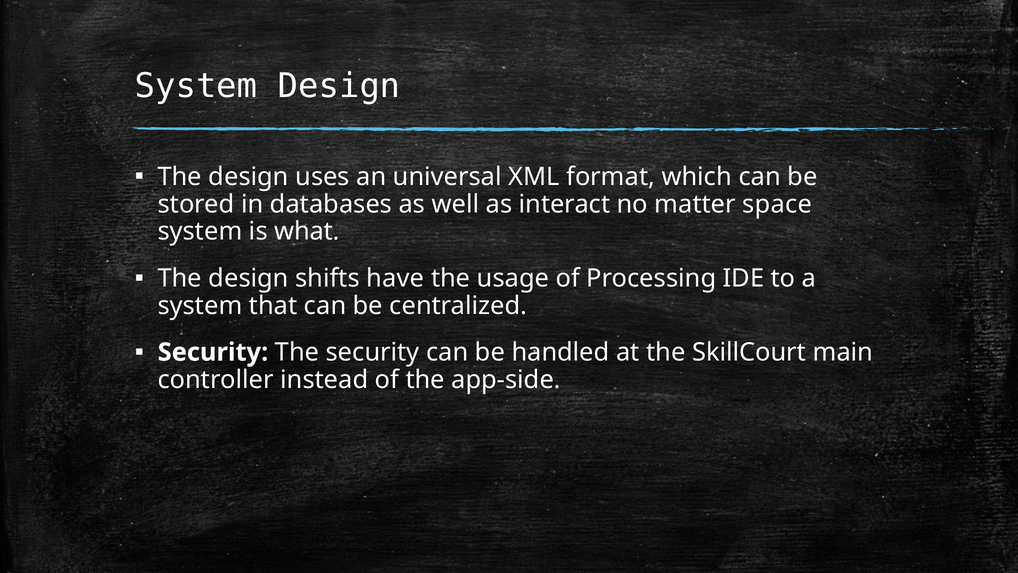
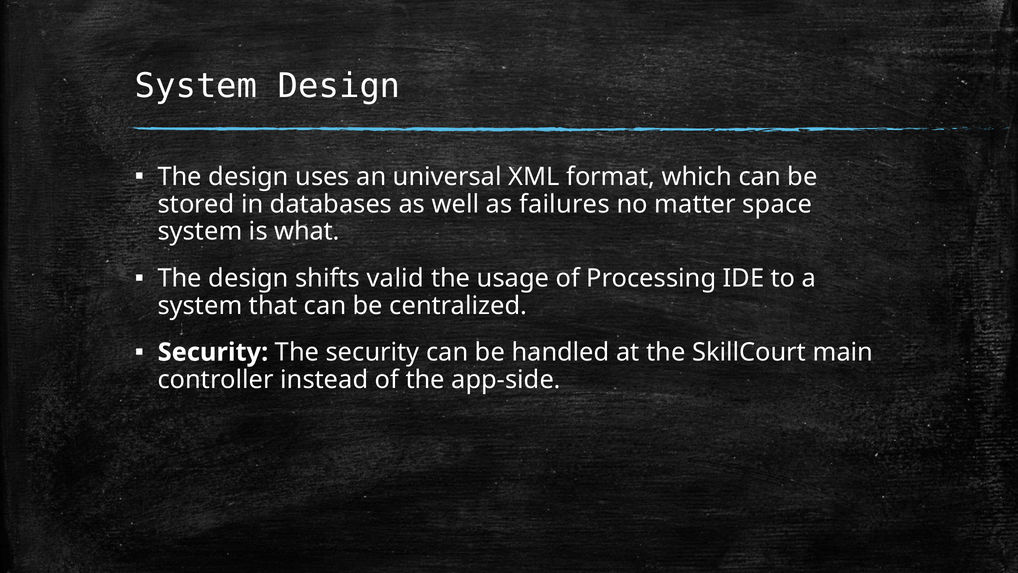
interact: interact -> failures
have: have -> valid
